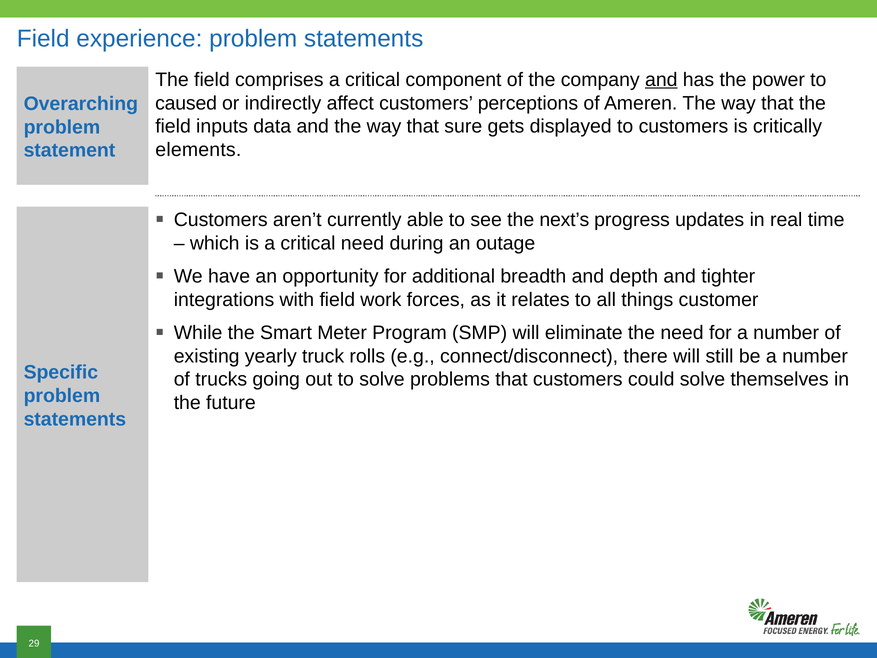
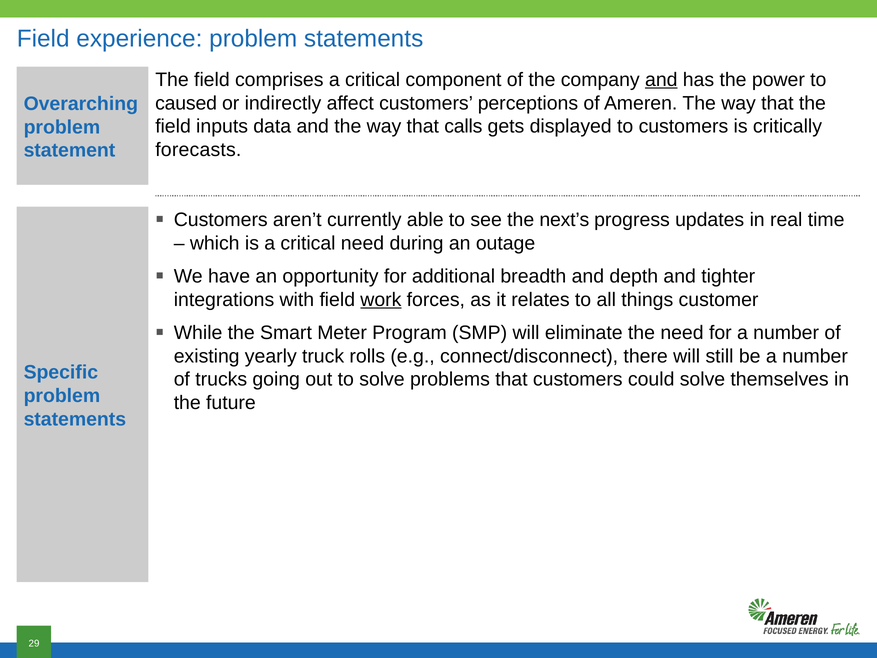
sure: sure -> calls
elements: elements -> forecasts
work underline: none -> present
